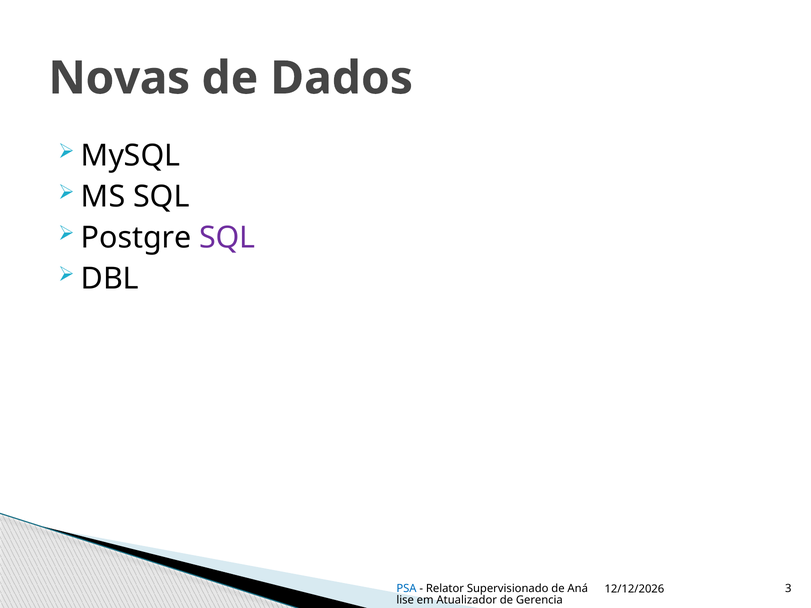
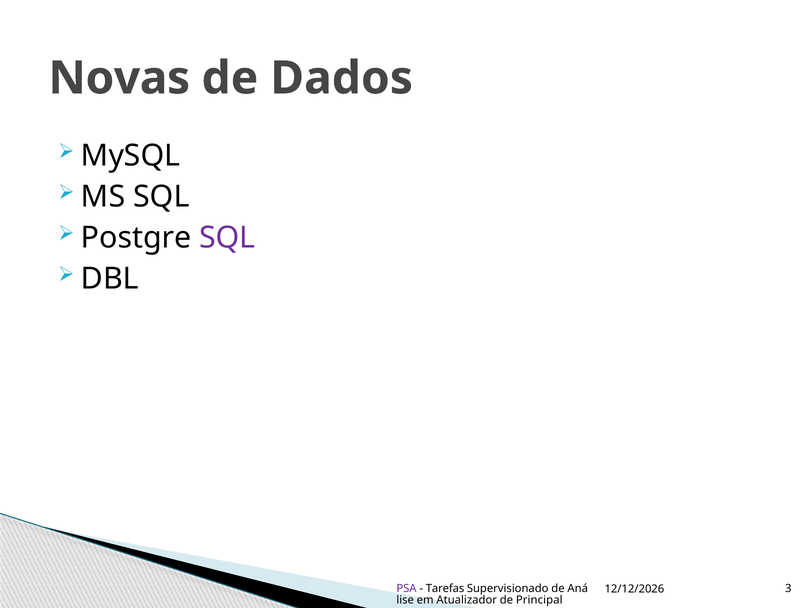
PSA colour: blue -> purple
Relator: Relator -> Tarefas
Gerencia: Gerencia -> Principal
